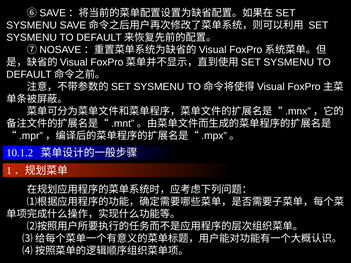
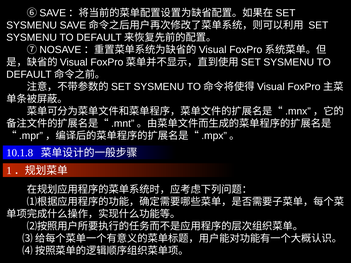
10.1.2: 10.1.2 -> 10.1.8
